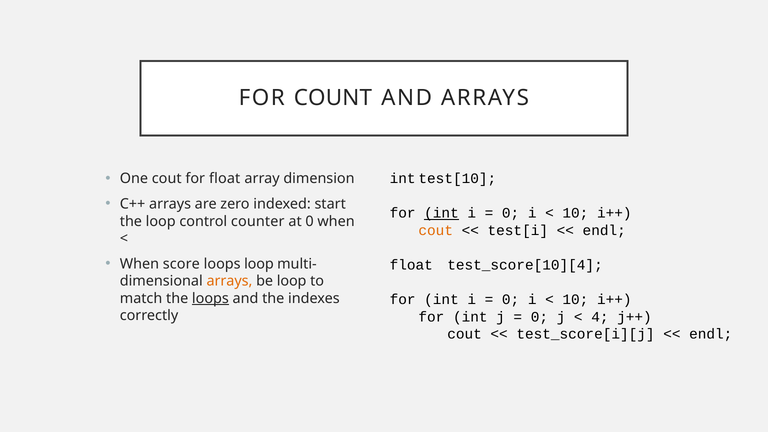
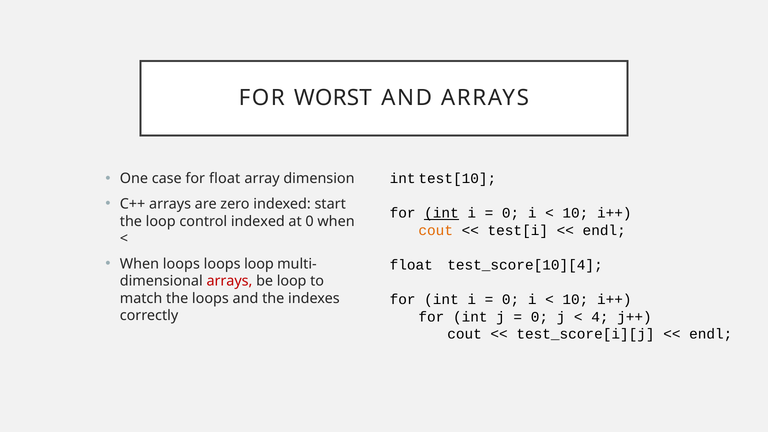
COUNT: COUNT -> WORST
One cout: cout -> case
control counter: counter -> indexed
When score: score -> loops
arrays at (229, 281) colour: orange -> red
loops at (210, 298) underline: present -> none
